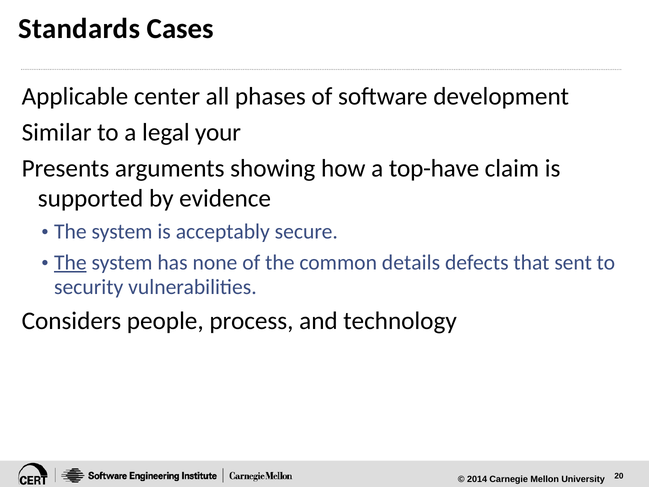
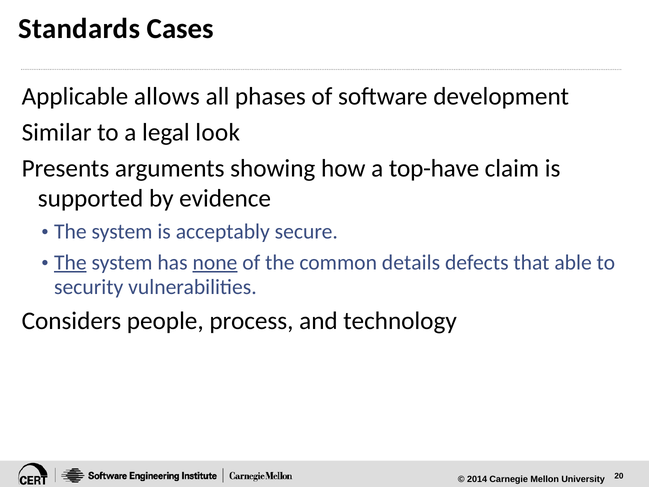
center: center -> allows
your: your -> look
none underline: none -> present
sent: sent -> able
